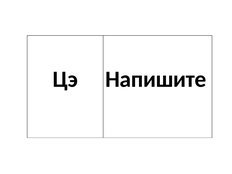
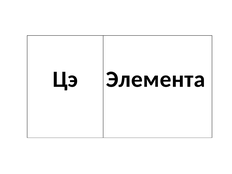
Напишите: Напишите -> Элемента
